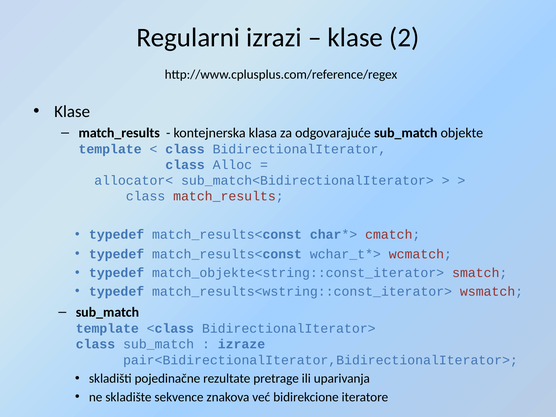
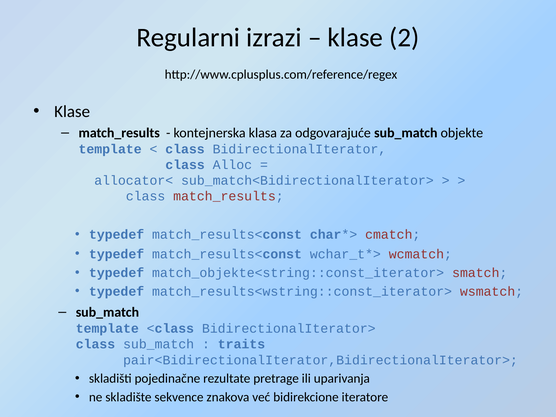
izraze: izraze -> traits
